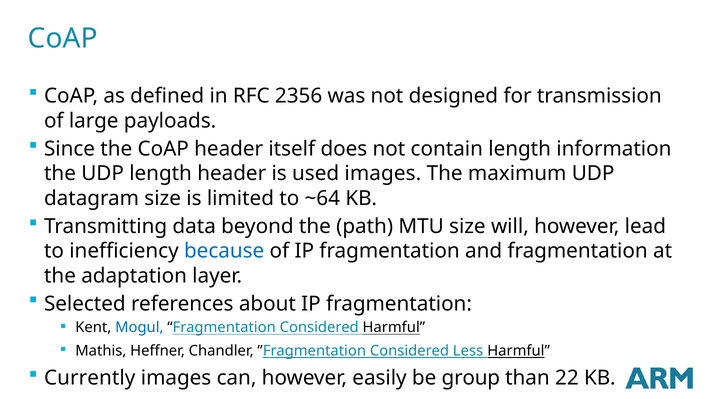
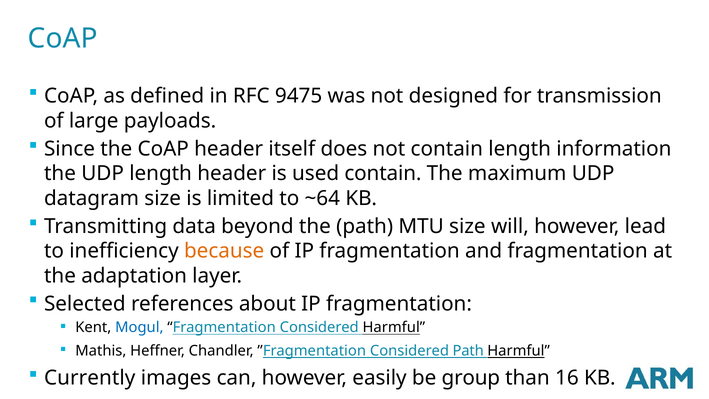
2356: 2356 -> 9475
used images: images -> contain
because colour: blue -> orange
Considered Less: Less -> Path
22: 22 -> 16
